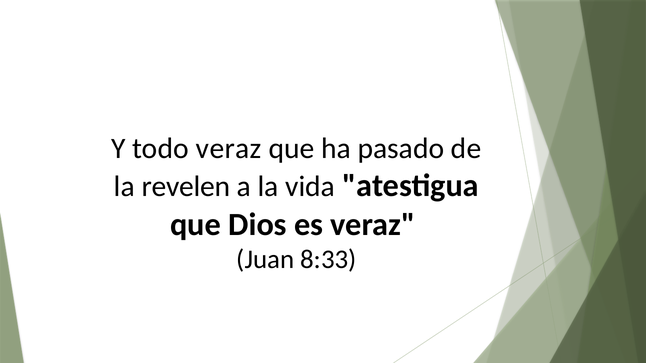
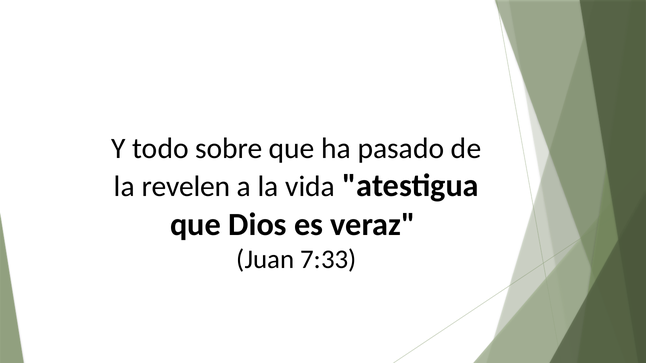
todo veraz: veraz -> sobre
8:33: 8:33 -> 7:33
